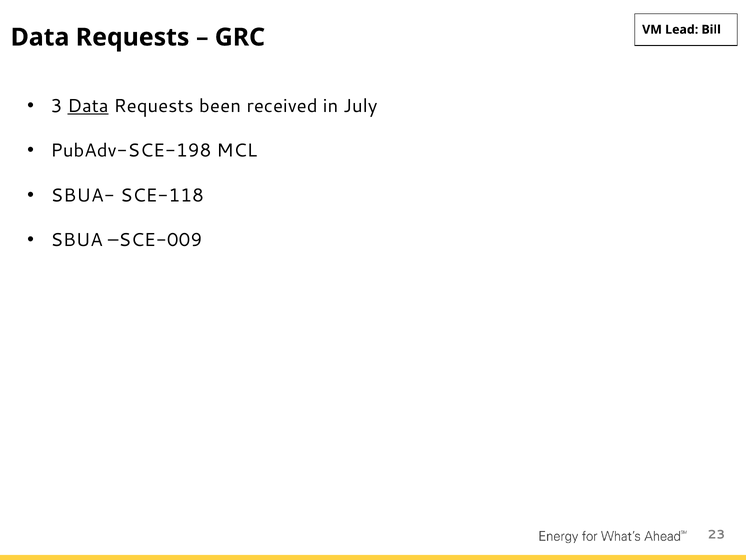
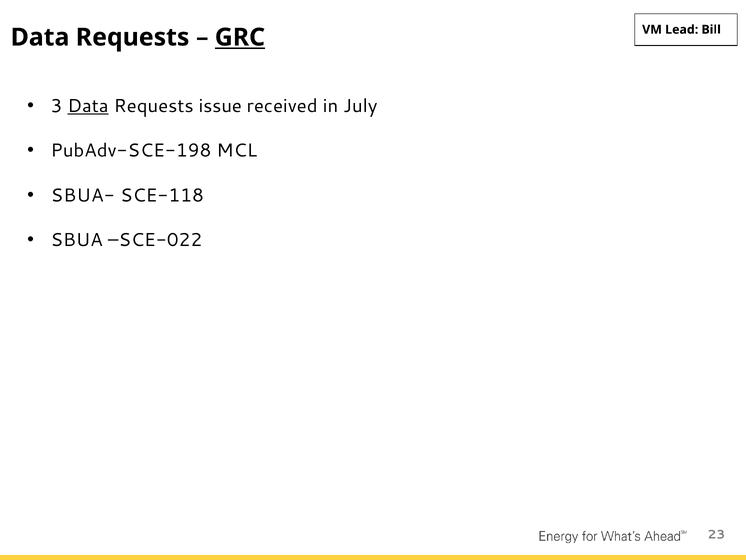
GRC underline: none -> present
been: been -> issue
SCE-009: SCE-009 -> SCE-022
